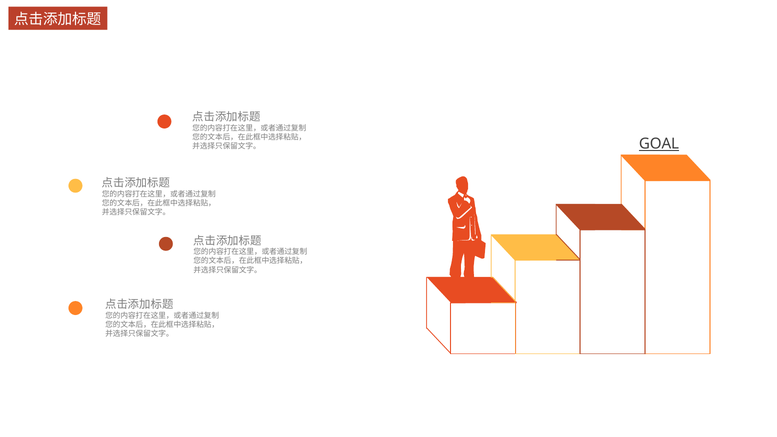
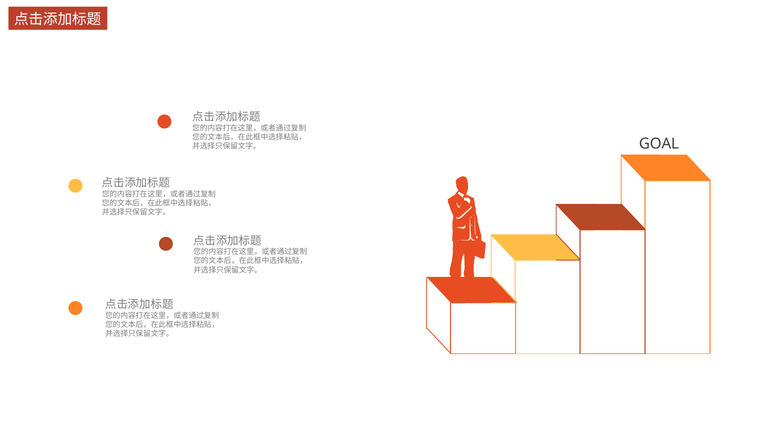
GOAL underline: present -> none
